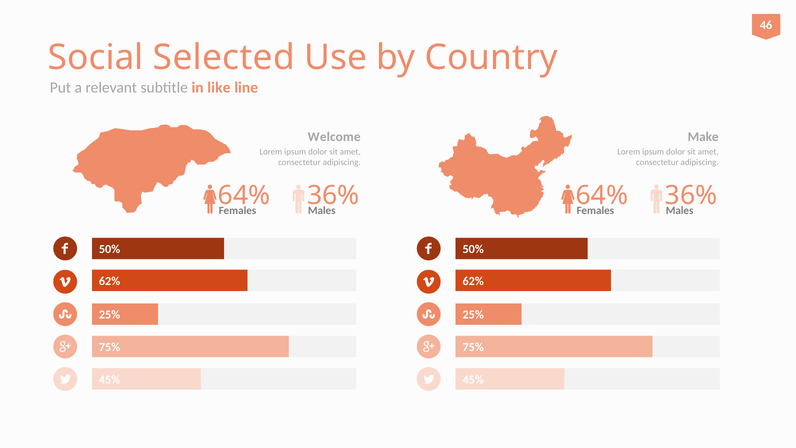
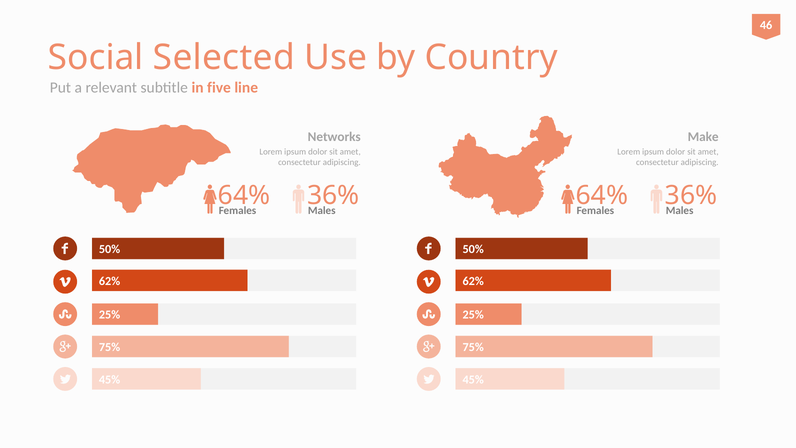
like: like -> five
Welcome: Welcome -> Networks
